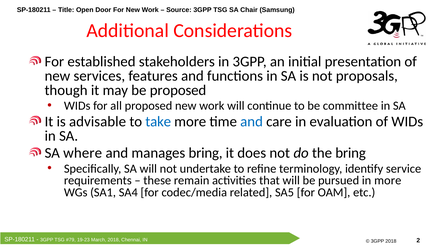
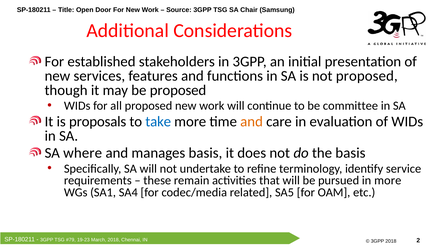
not proposals: proposals -> proposed
advisable: advisable -> proposals
and at (252, 122) colour: blue -> orange
manages bring: bring -> basis
the bring: bring -> basis
